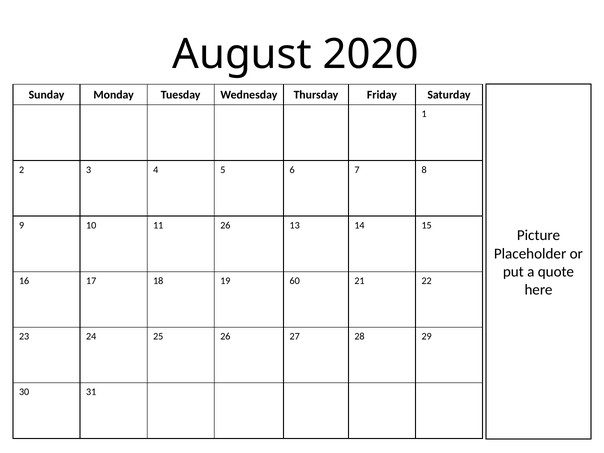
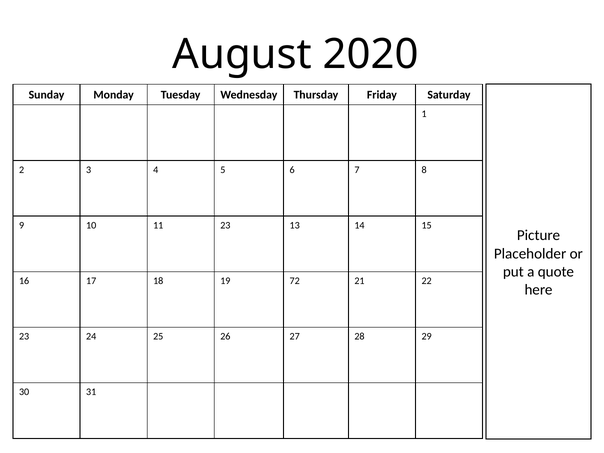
11 26: 26 -> 23
60: 60 -> 72
